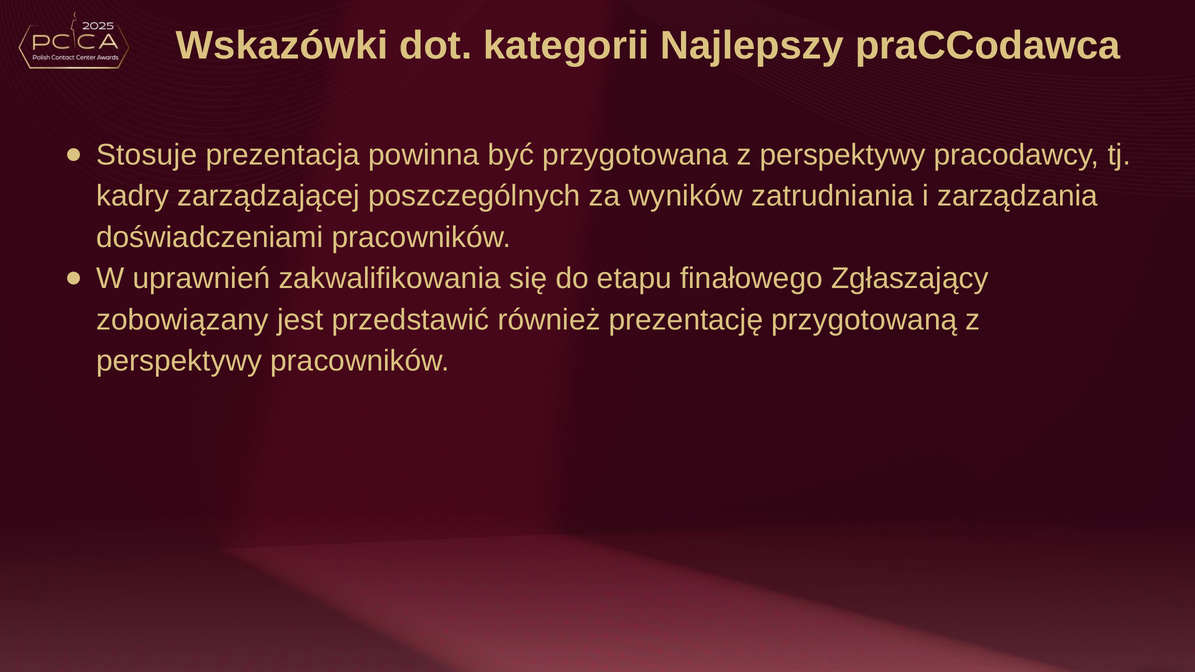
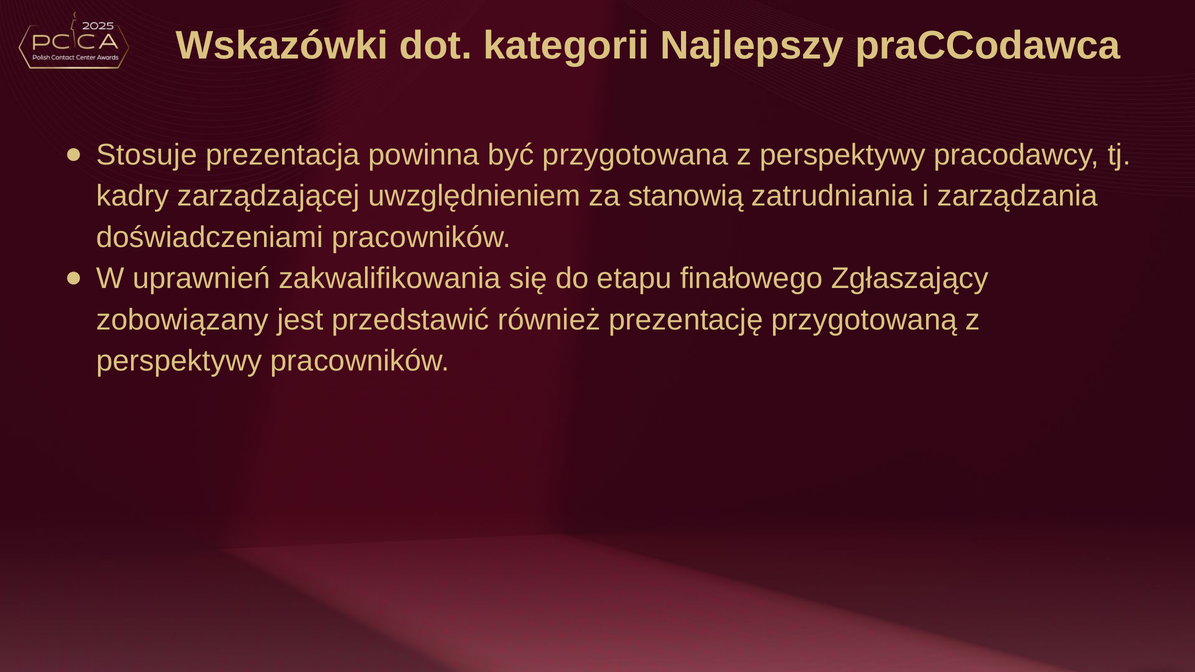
poszczególnych: poszczególnych -> uwzględnieniem
wyników: wyników -> stanowią
